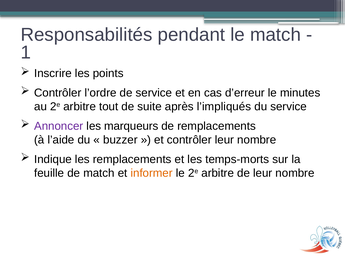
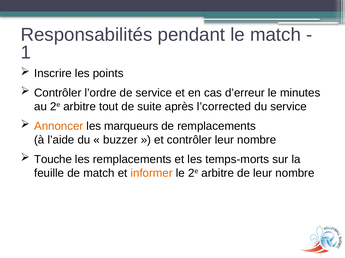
l’impliqués: l’impliqués -> l’corrected
Annoncer colour: purple -> orange
Indique: Indique -> Touche
